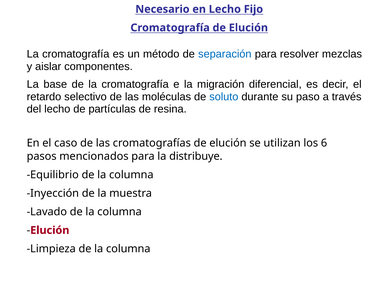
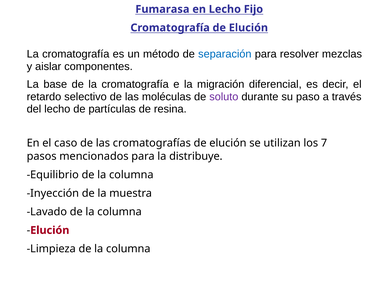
Necesario: Necesario -> Fumarasa
soluto colour: blue -> purple
6: 6 -> 7
